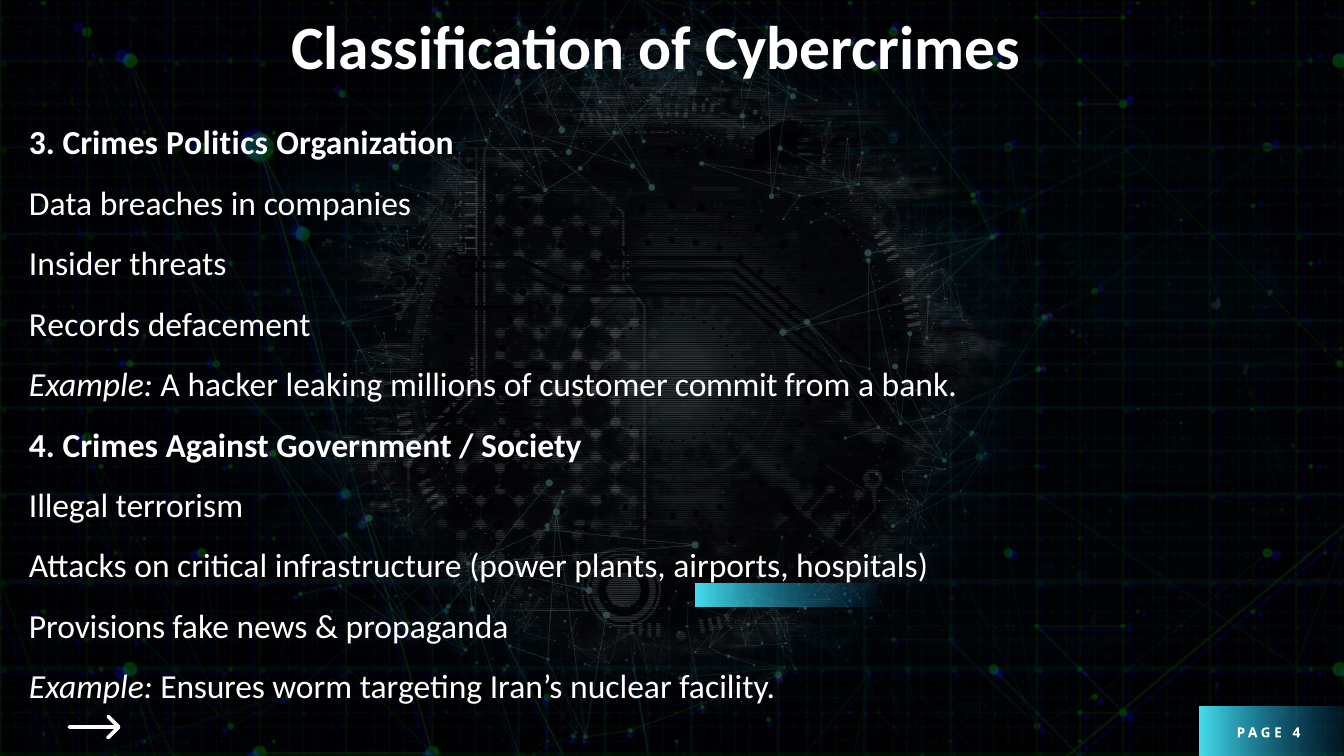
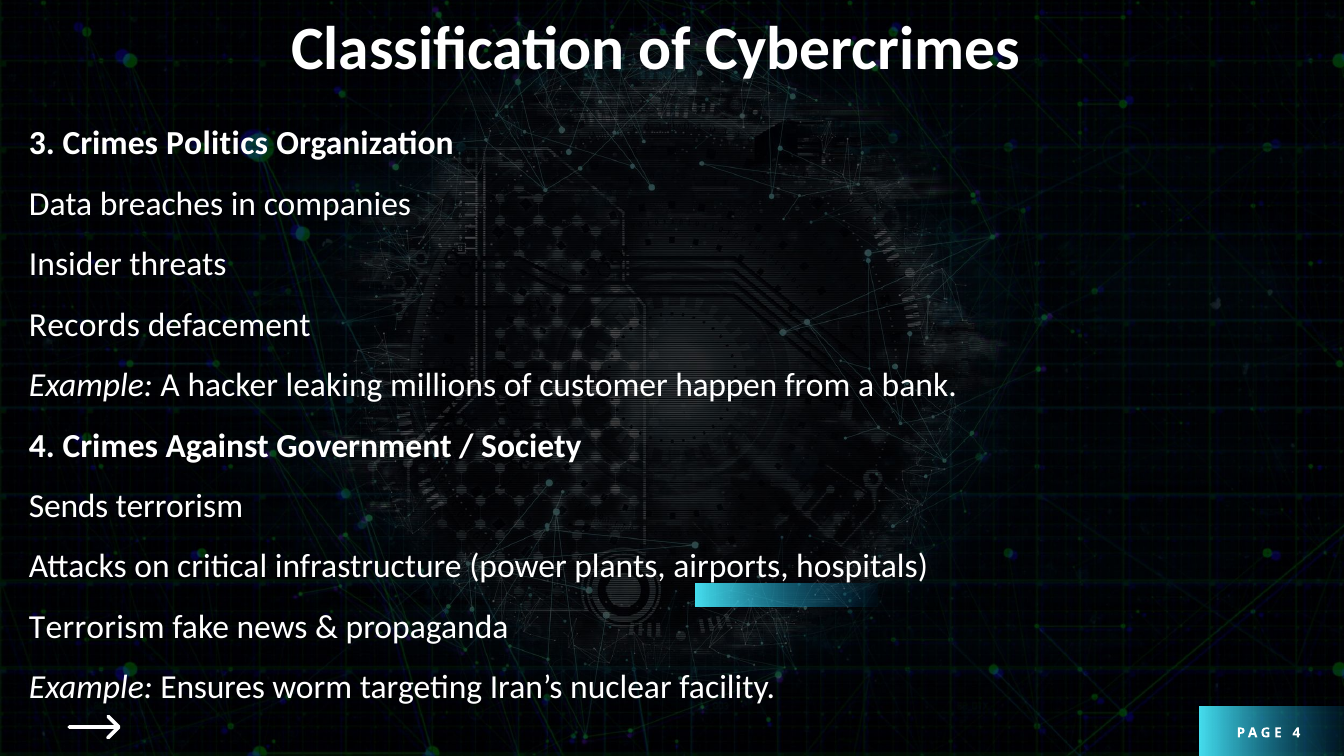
commit: commit -> happen
Illegal: Illegal -> Sends
Provisions at (97, 627): Provisions -> Terrorism
